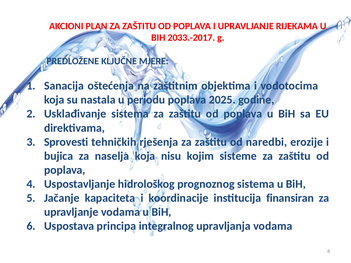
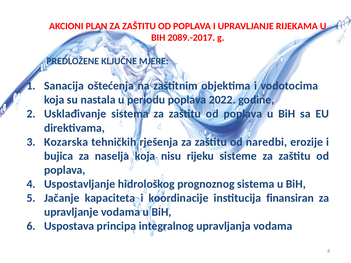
2033.-2017: 2033.-2017 -> 2089.-2017
2025: 2025 -> 2022
Sprovesti: Sprovesti -> Kozarska
kojim: kojim -> rijeku
